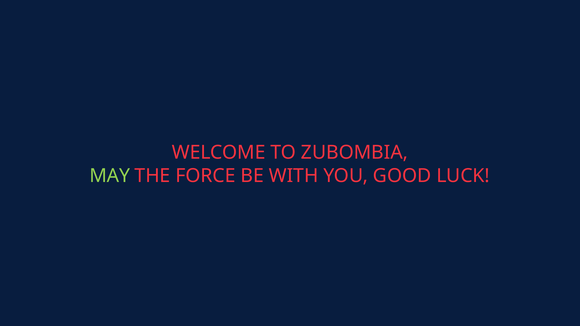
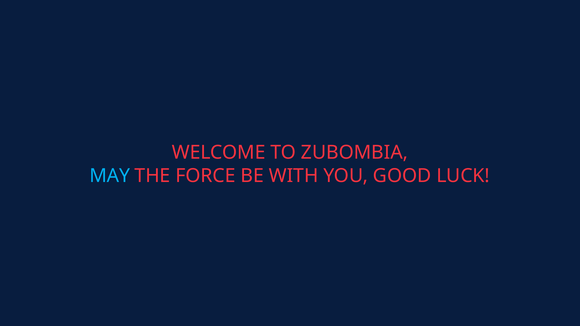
MAY colour: light green -> light blue
